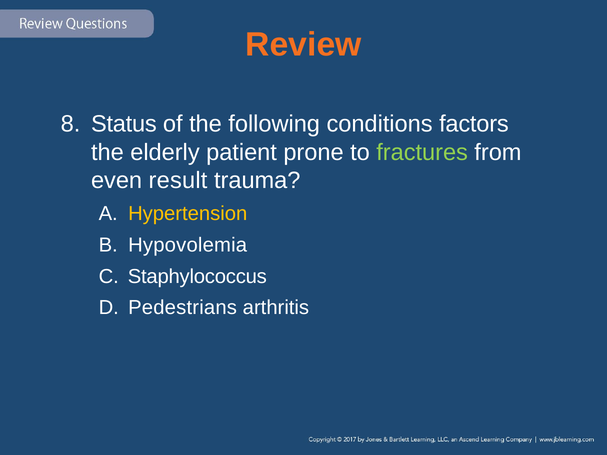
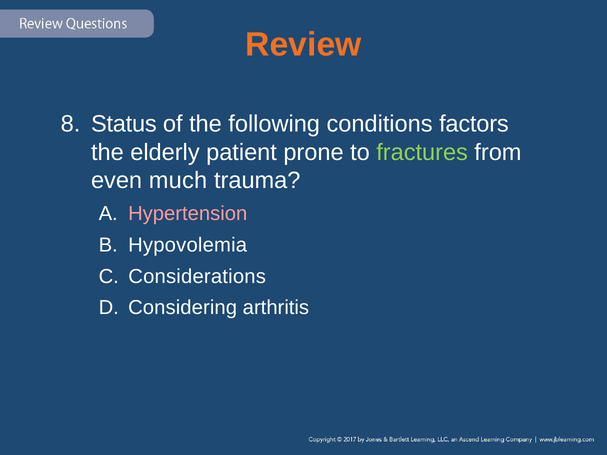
result: result -> much
Hypertension colour: yellow -> pink
Staphylococcus: Staphylococcus -> Considerations
Pedestrians: Pedestrians -> Considering
